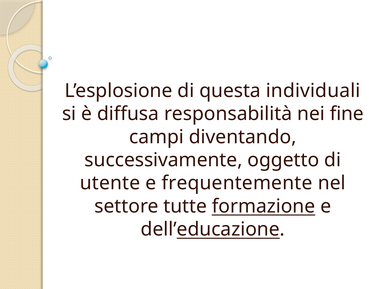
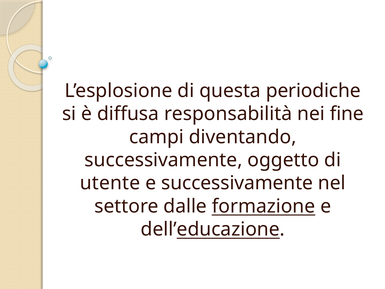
individuali: individuali -> periodiche
e frequentemente: frequentemente -> successivamente
tutte: tutte -> dalle
